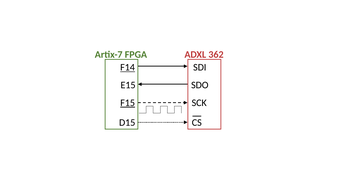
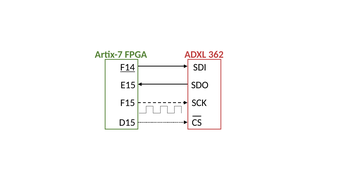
F15 underline: present -> none
